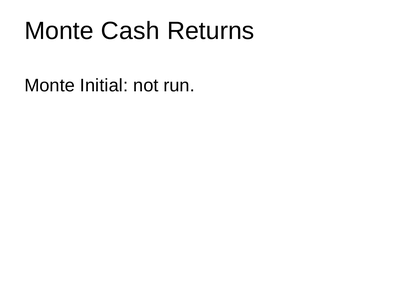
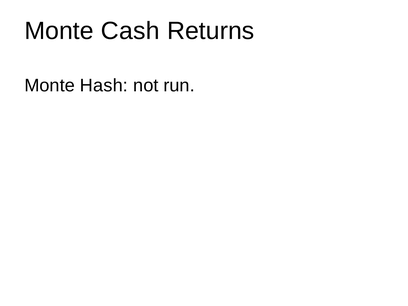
Initial: Initial -> Hash
